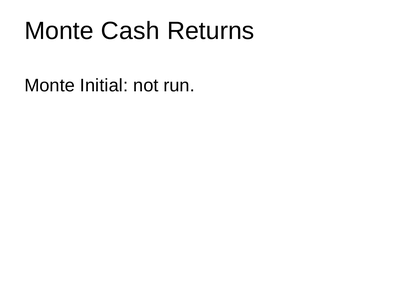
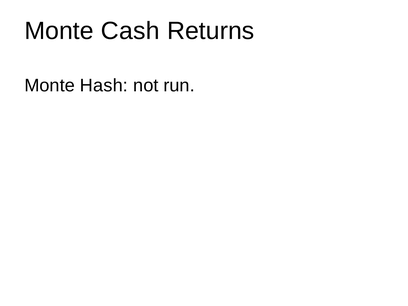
Initial: Initial -> Hash
